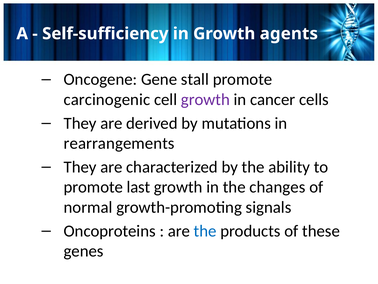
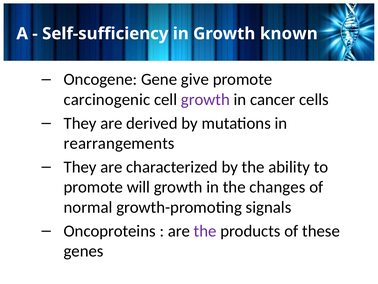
agents: agents -> known
stall: stall -> give
last: last -> will
the at (205, 231) colour: blue -> purple
